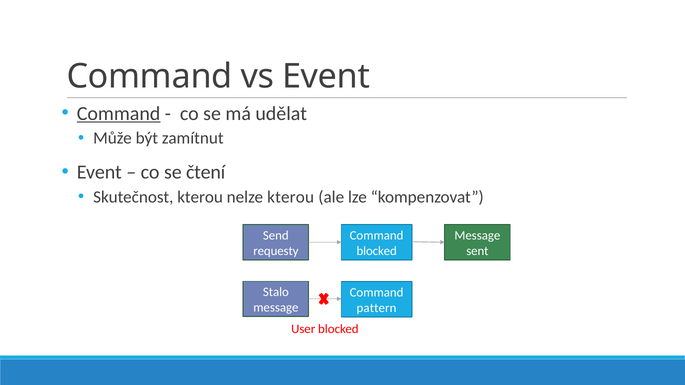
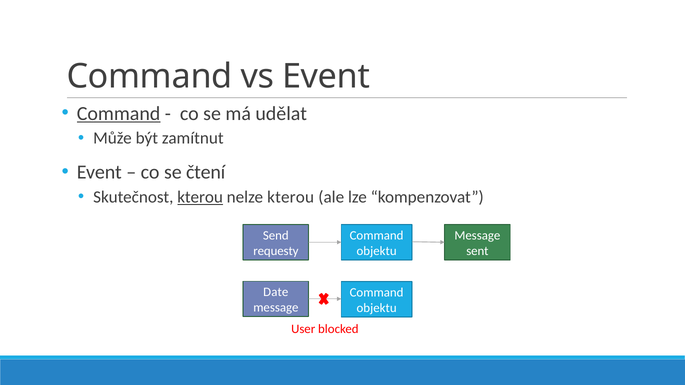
kterou at (200, 197) underline: none -> present
blocked at (377, 251): blocked -> objektu
Stalo: Stalo -> Date
pattern at (377, 308): pattern -> objektu
